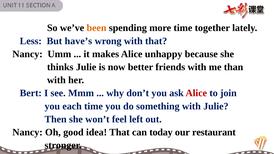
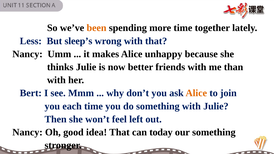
have’s: have’s -> sleep’s
Alice at (196, 93) colour: red -> orange
our restaurant: restaurant -> something
